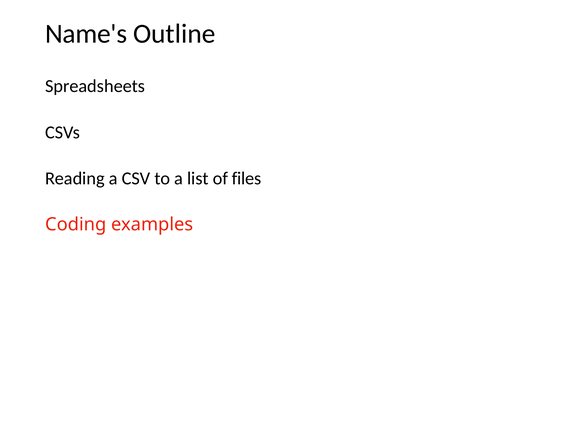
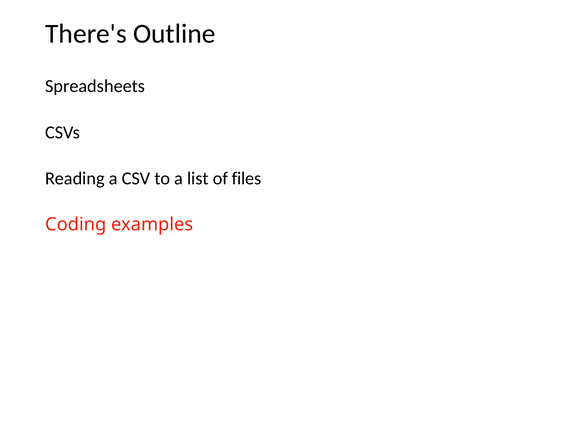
Name's: Name's -> There's
